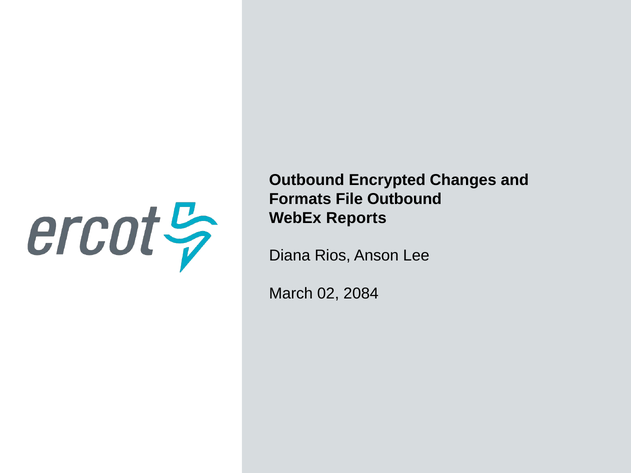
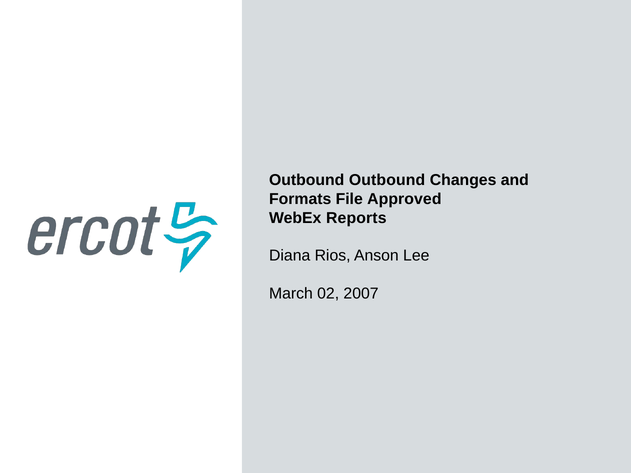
Outbound Encrypted: Encrypted -> Outbound
File Outbound: Outbound -> Approved
2084: 2084 -> 2007
